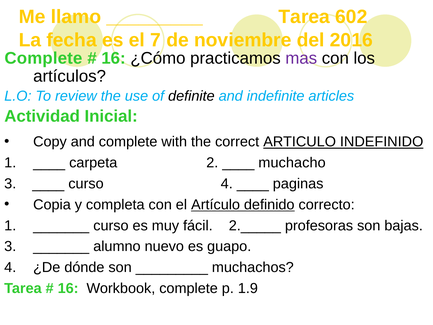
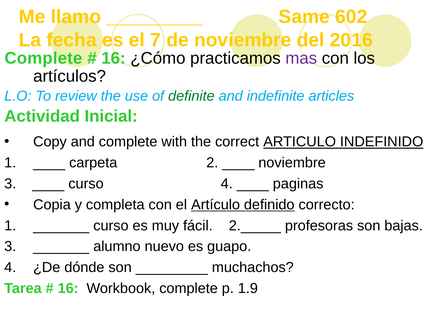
Tarea at (304, 17): Tarea -> Same
definite colour: black -> green
muchacho at (292, 163): muchacho -> noviembre
